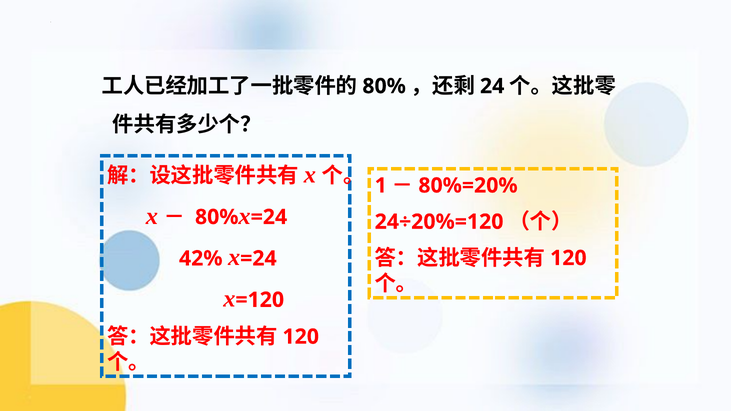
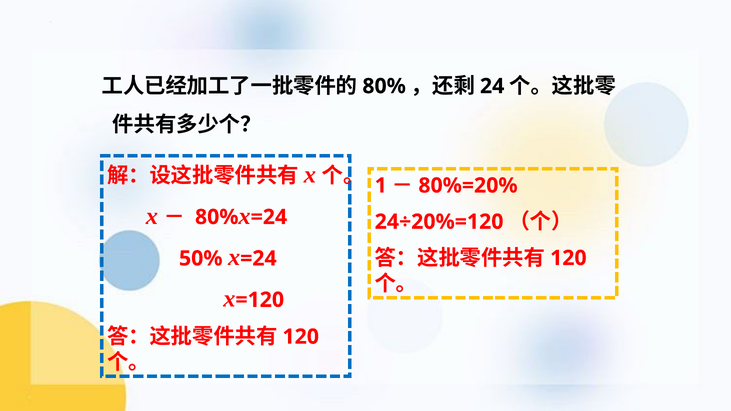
42%: 42% -> 50%
